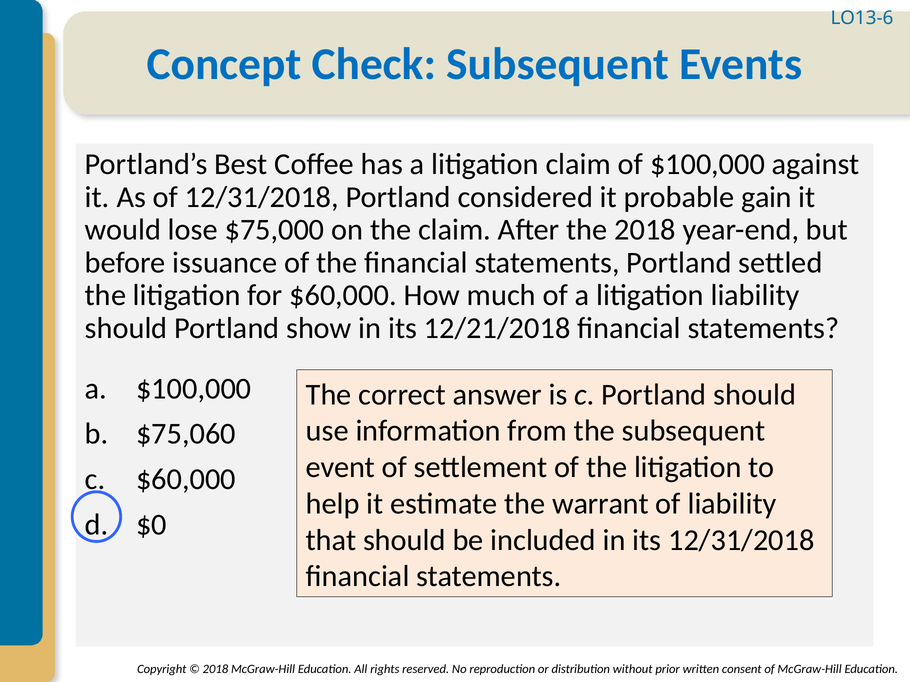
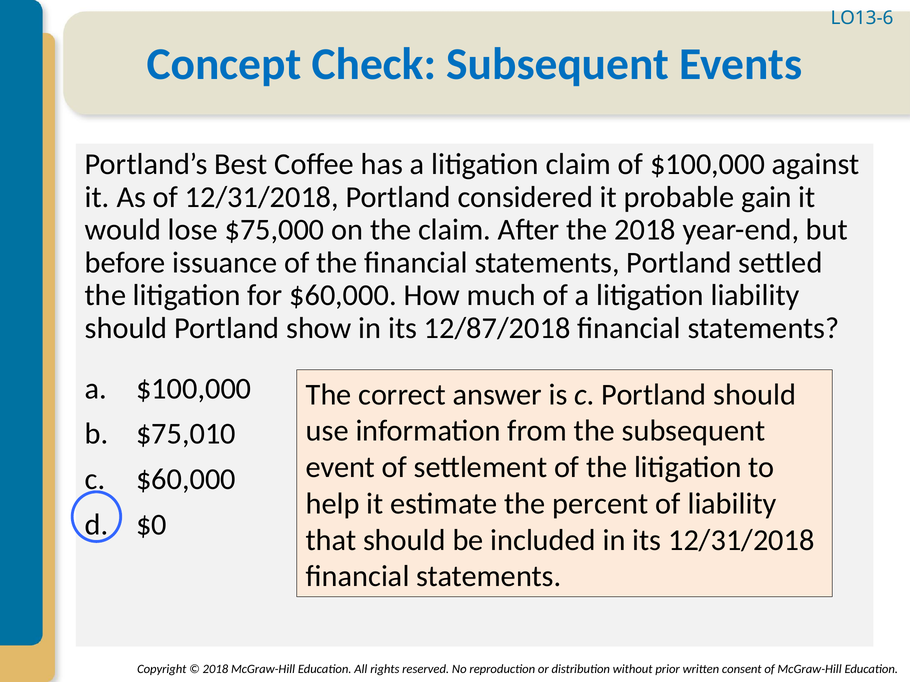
12/21/2018: 12/21/2018 -> 12/87/2018
$75,060: $75,060 -> $75,010
warrant: warrant -> percent
